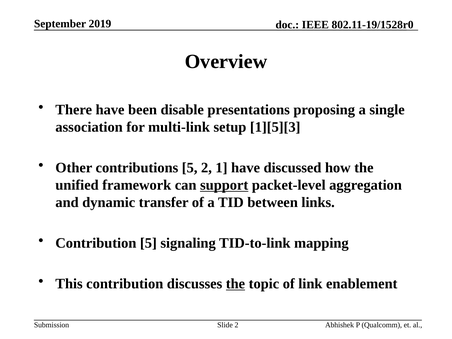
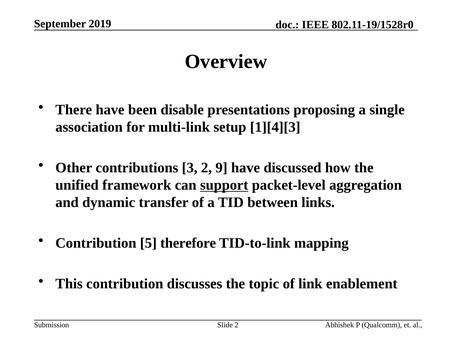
1][5][3: 1][5][3 -> 1][4][3
contributions 5: 5 -> 3
1: 1 -> 9
signaling: signaling -> therefore
the at (235, 284) underline: present -> none
